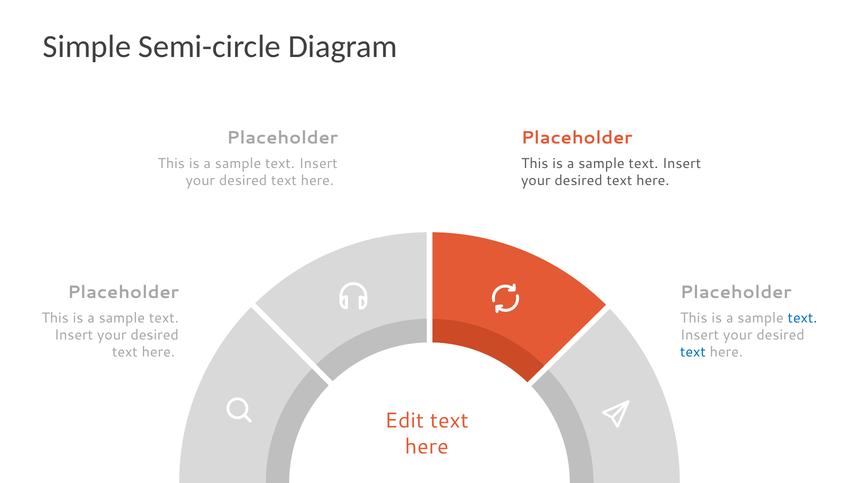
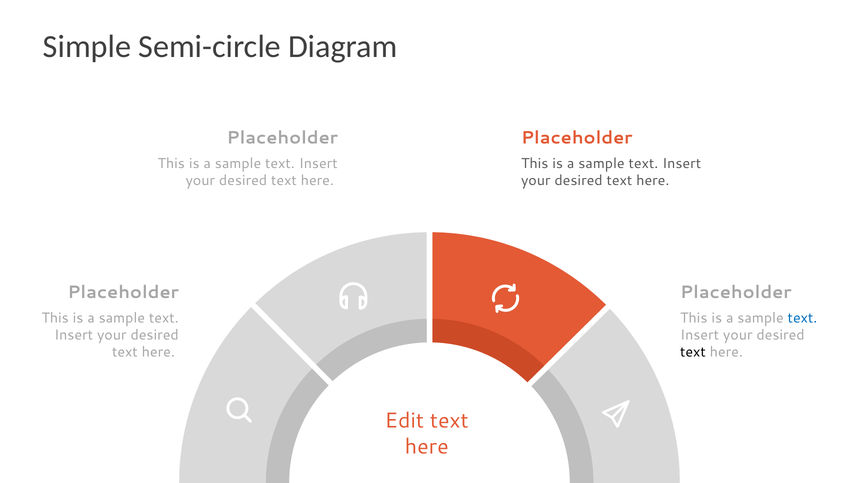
text at (693, 352) colour: blue -> black
